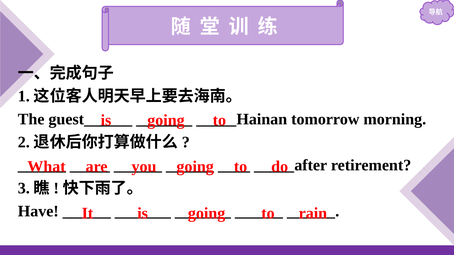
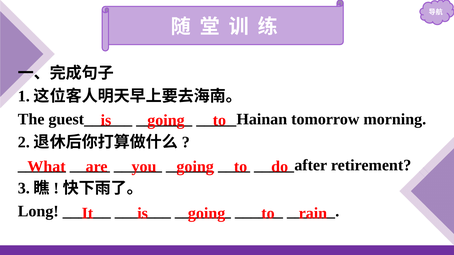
Have: Have -> Long
